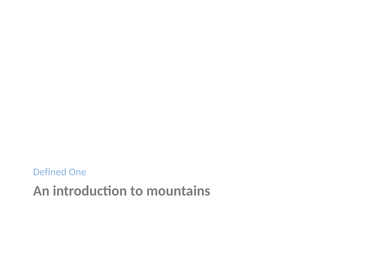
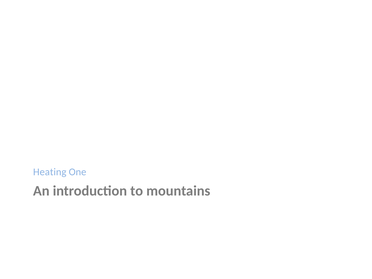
Defined: Defined -> Heating
